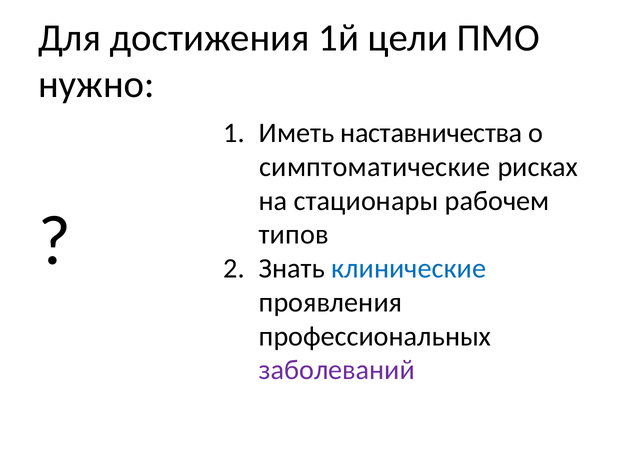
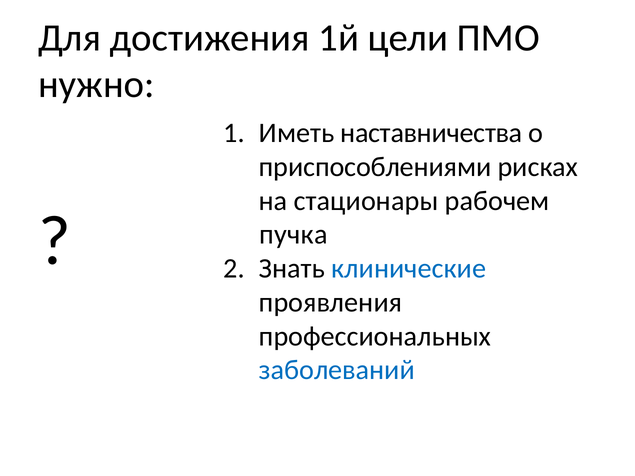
симптоматические: симптоматические -> приспособлениями
типов: типов -> пучка
заболеваний colour: purple -> blue
